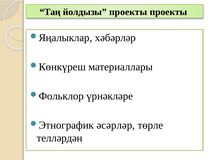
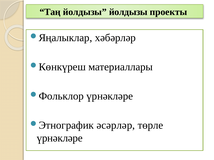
йолдызы проекты: проекты -> йолдызы
телләрдән at (60, 139): телләрдән -> үрнәкләре
